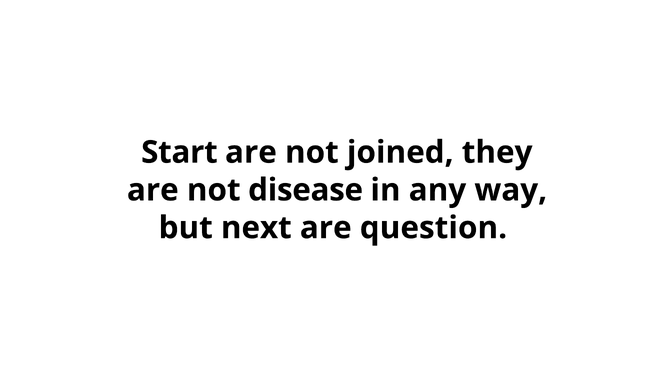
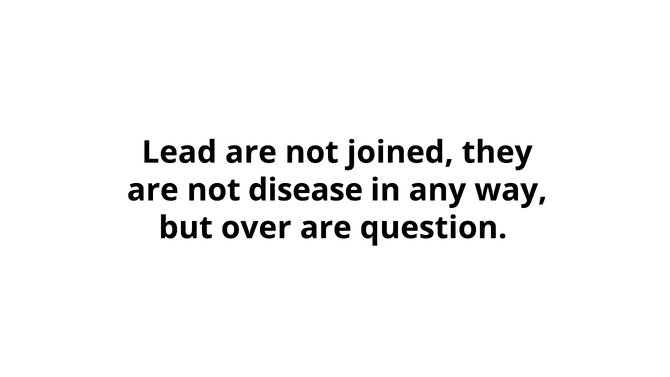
Start: Start -> Lead
next: next -> over
